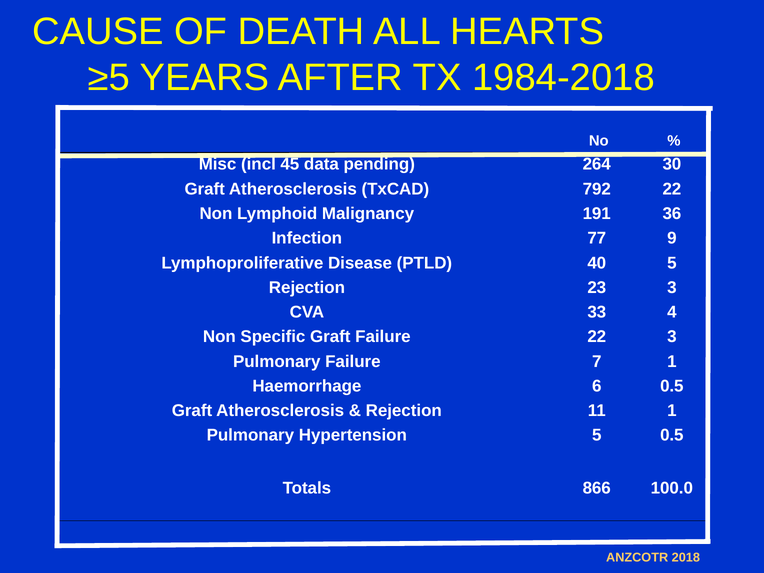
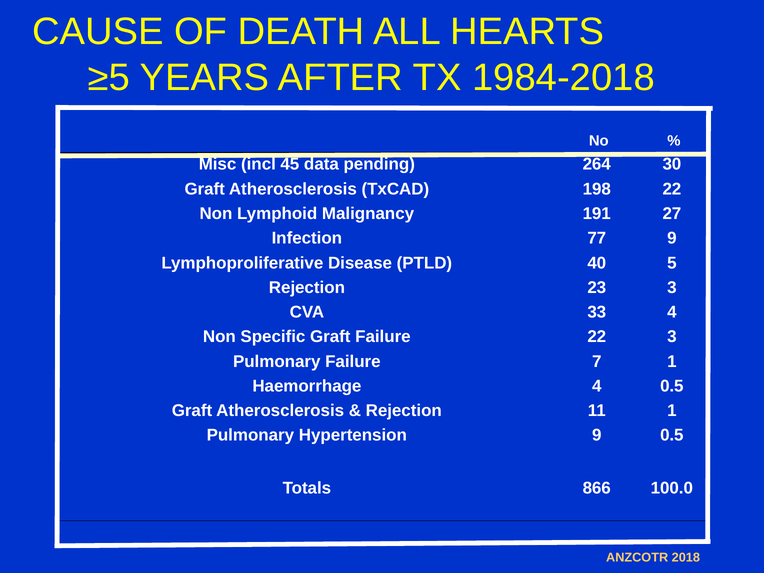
792: 792 -> 198
36: 36 -> 27
Haemorrhage 6: 6 -> 4
Hypertension 5: 5 -> 9
